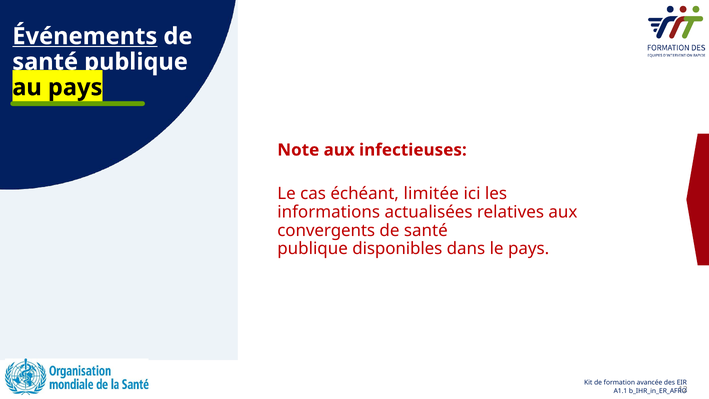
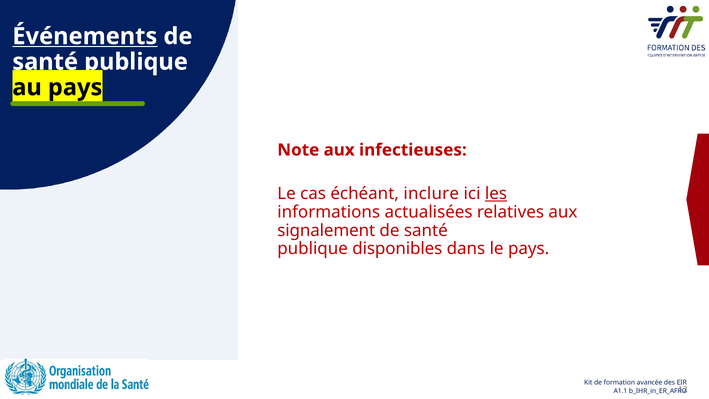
limitée: limitée -> inclure
les underline: none -> present
convergents: convergents -> signalement
